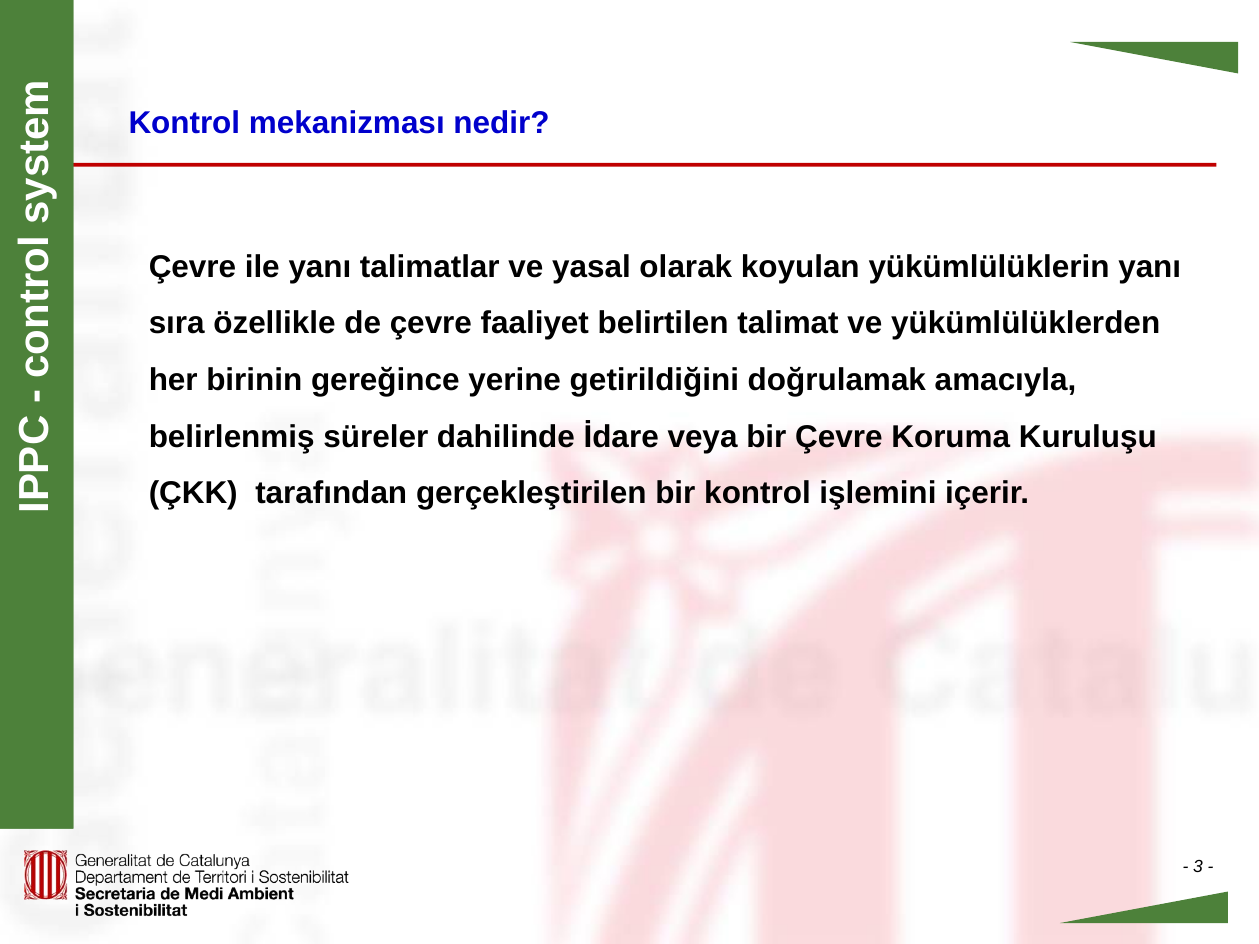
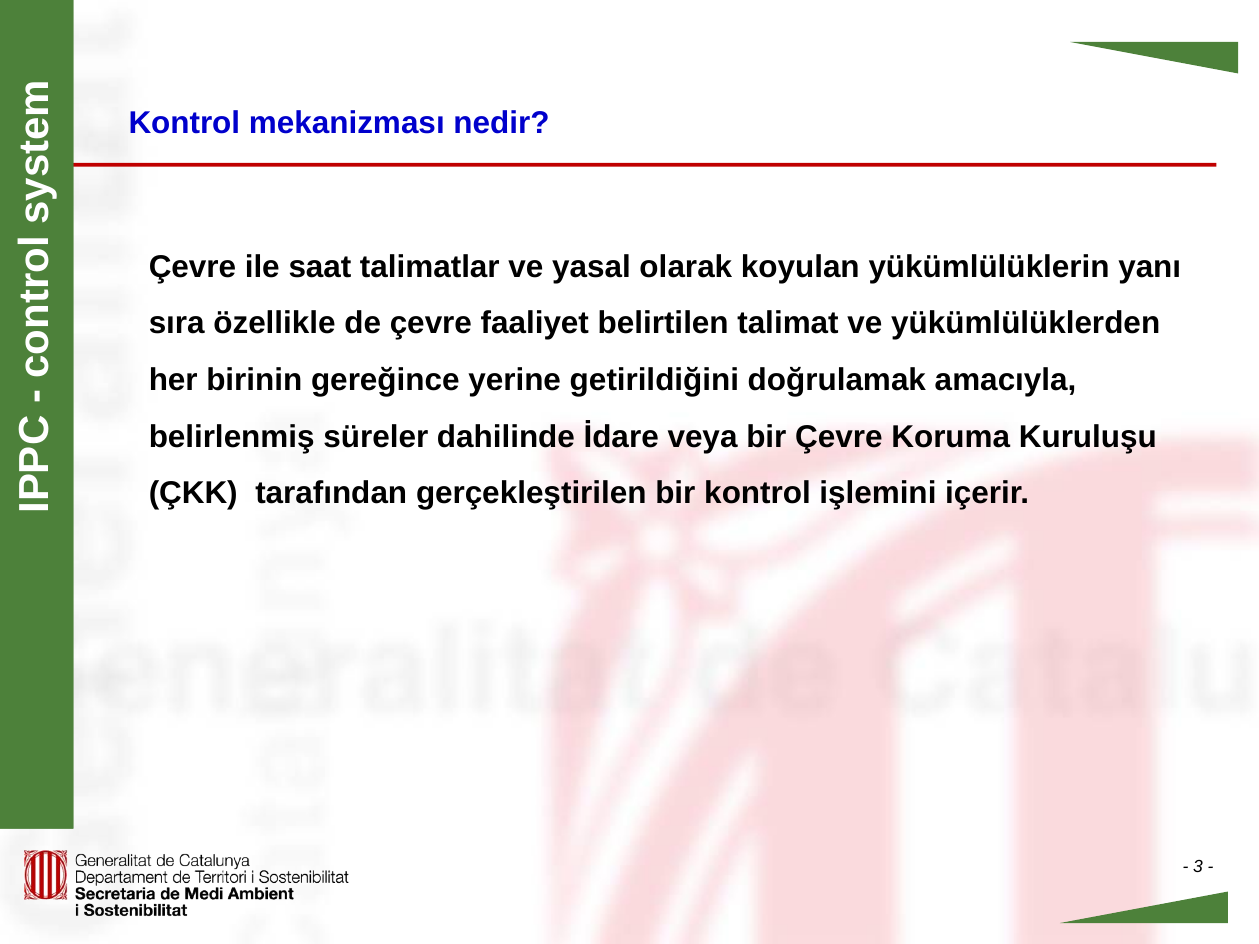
ile yanı: yanı -> saat
